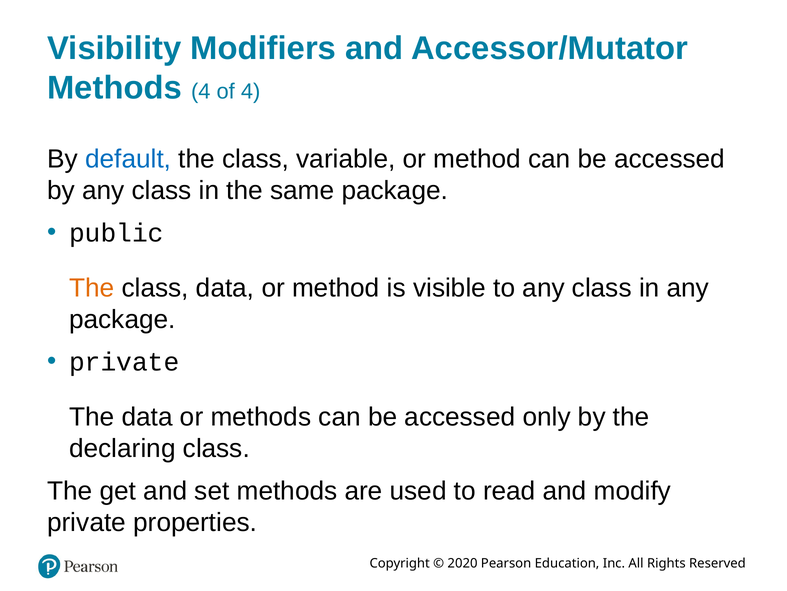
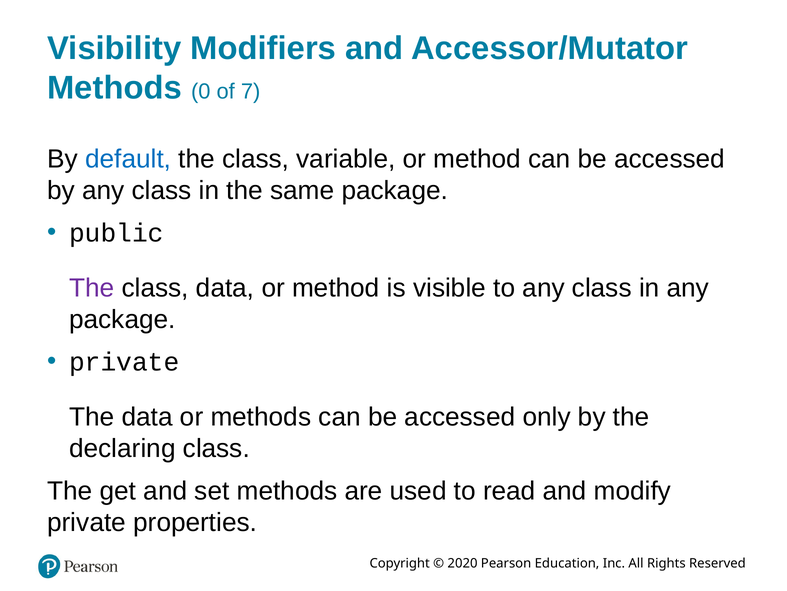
Methods 4: 4 -> 0
of 4: 4 -> 7
The at (92, 288) colour: orange -> purple
